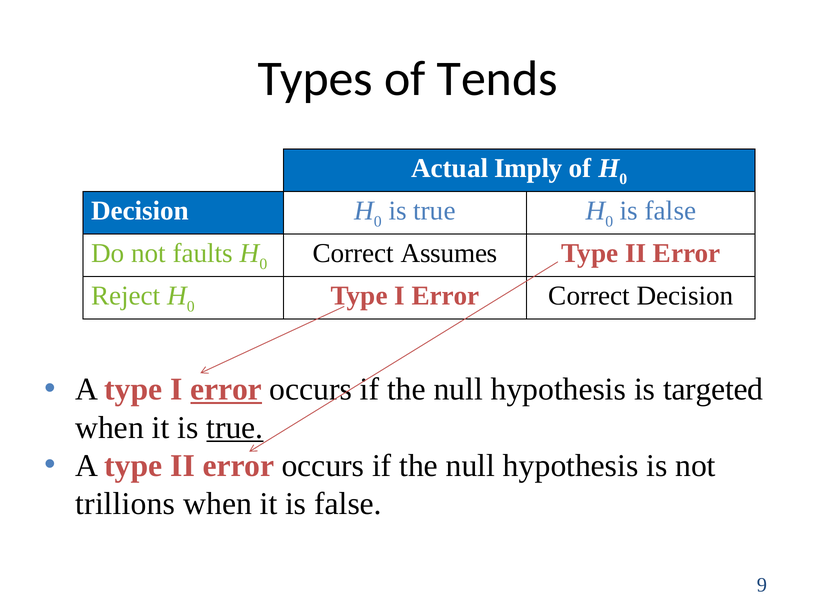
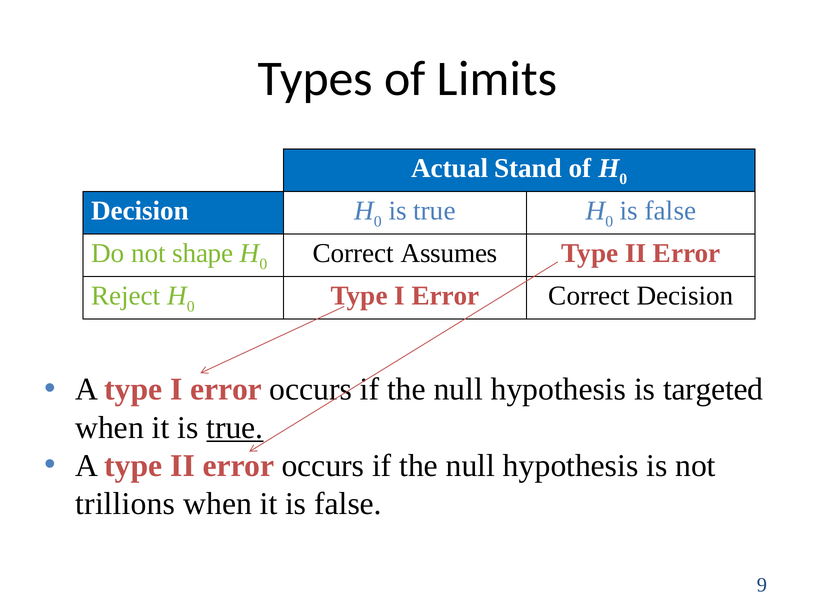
Tends: Tends -> Limits
Imply: Imply -> Stand
faults: faults -> shape
error at (226, 389) underline: present -> none
